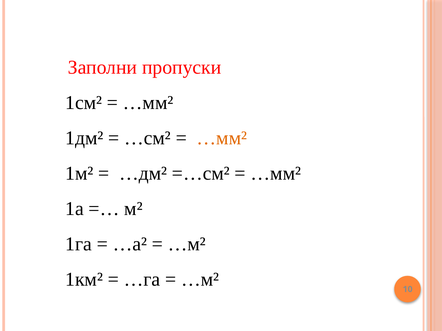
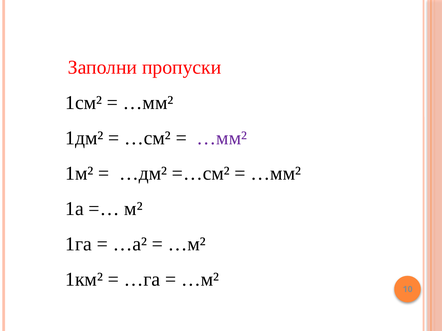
…мм² at (222, 138) colour: orange -> purple
